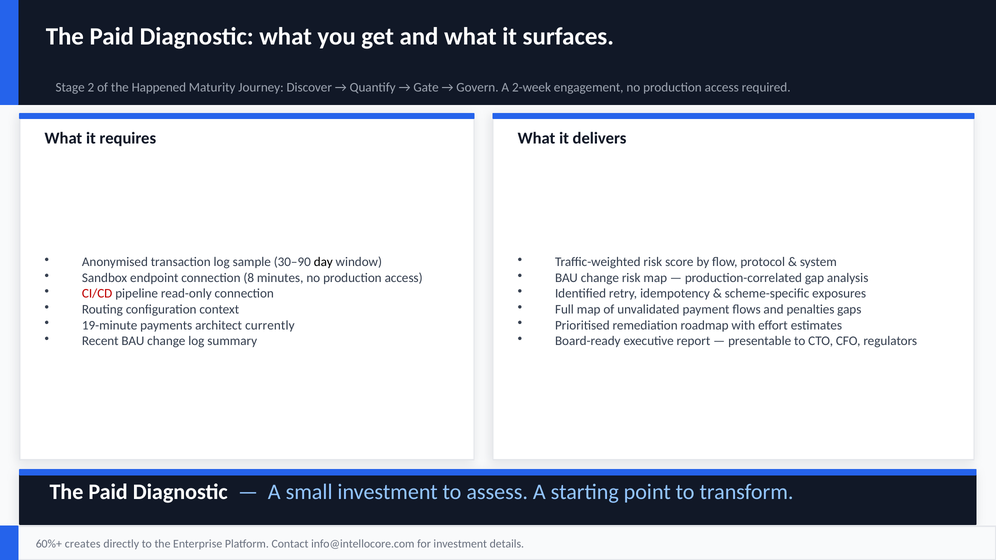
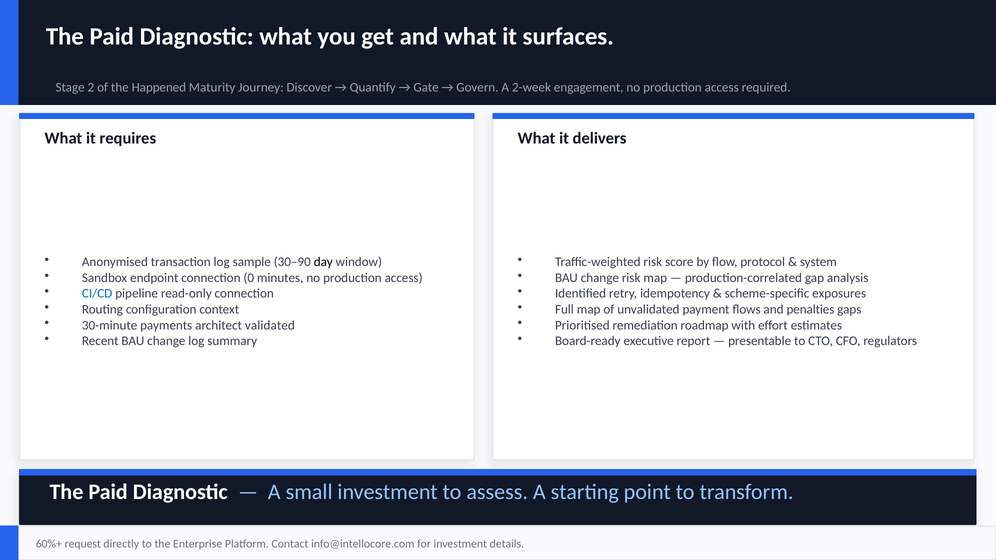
8: 8 -> 0
CI/CD colour: red -> blue
19-minute: 19-minute -> 30-minute
currently: currently -> validated
creates: creates -> request
